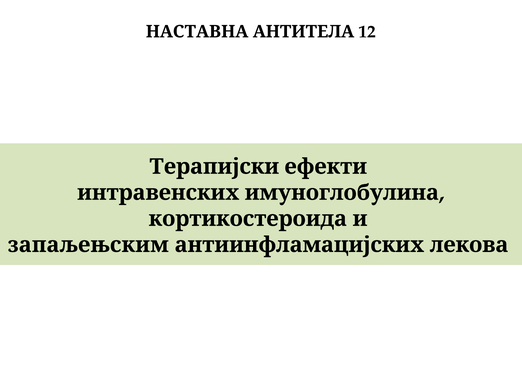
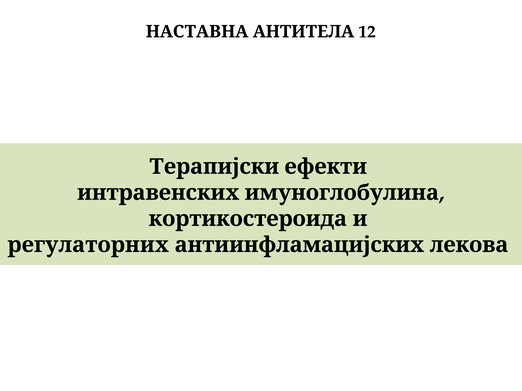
запаљењским: запаљењским -> регулаторних
